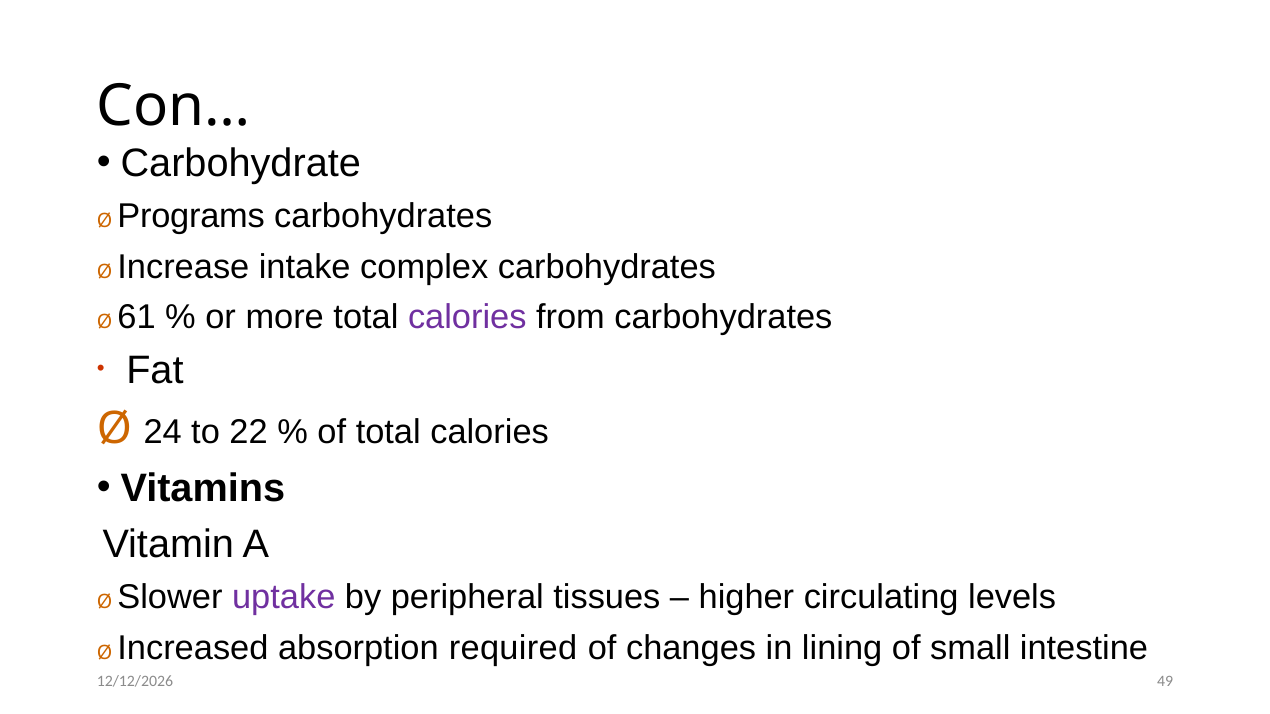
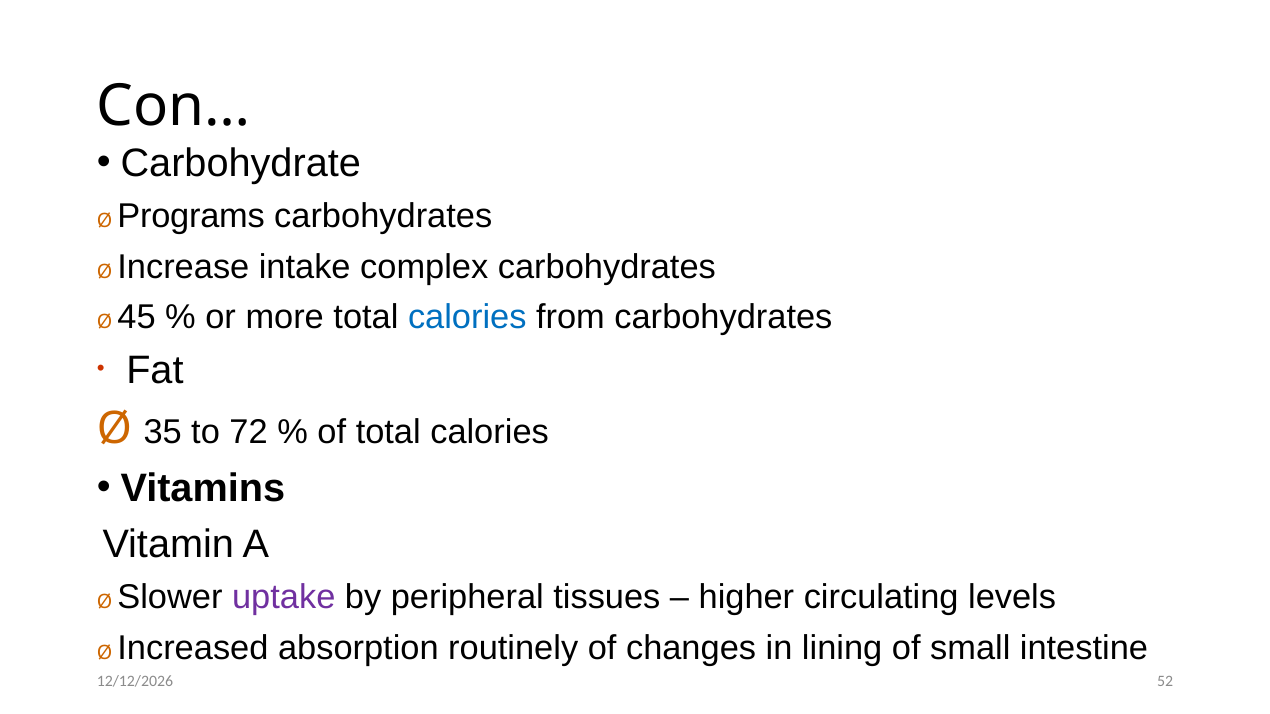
61: 61 -> 45
calories at (467, 317) colour: purple -> blue
24: 24 -> 35
22: 22 -> 72
required: required -> routinely
49: 49 -> 52
